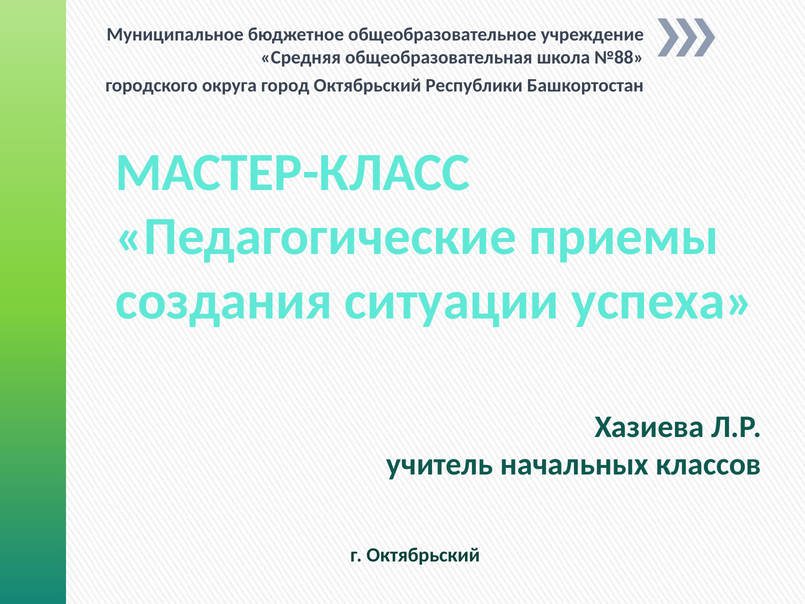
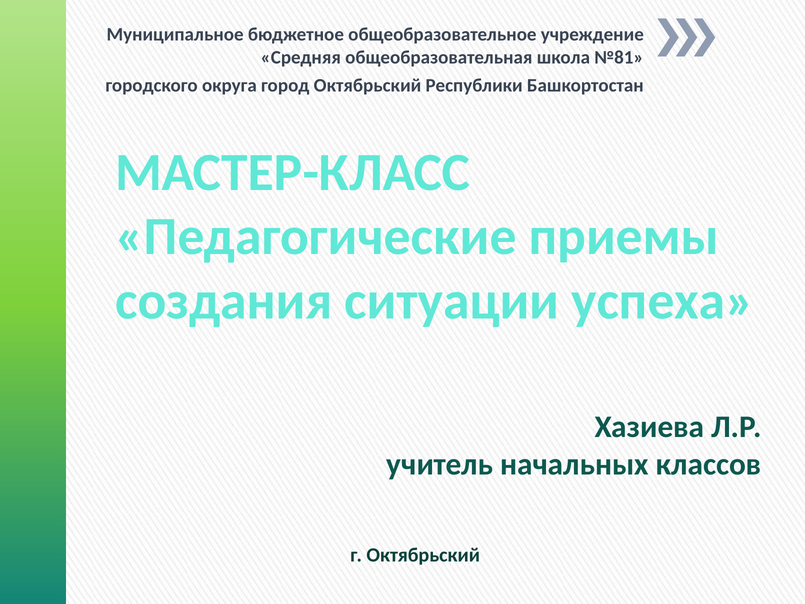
№88: №88 -> №81
